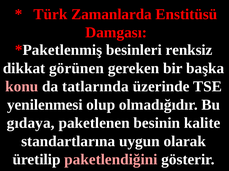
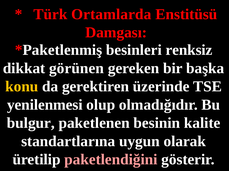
Zamanlarda: Zamanlarda -> Ortamlarda
konu colour: pink -> yellow
tatlarında: tatlarında -> gerektiren
gıdaya: gıdaya -> bulgur
